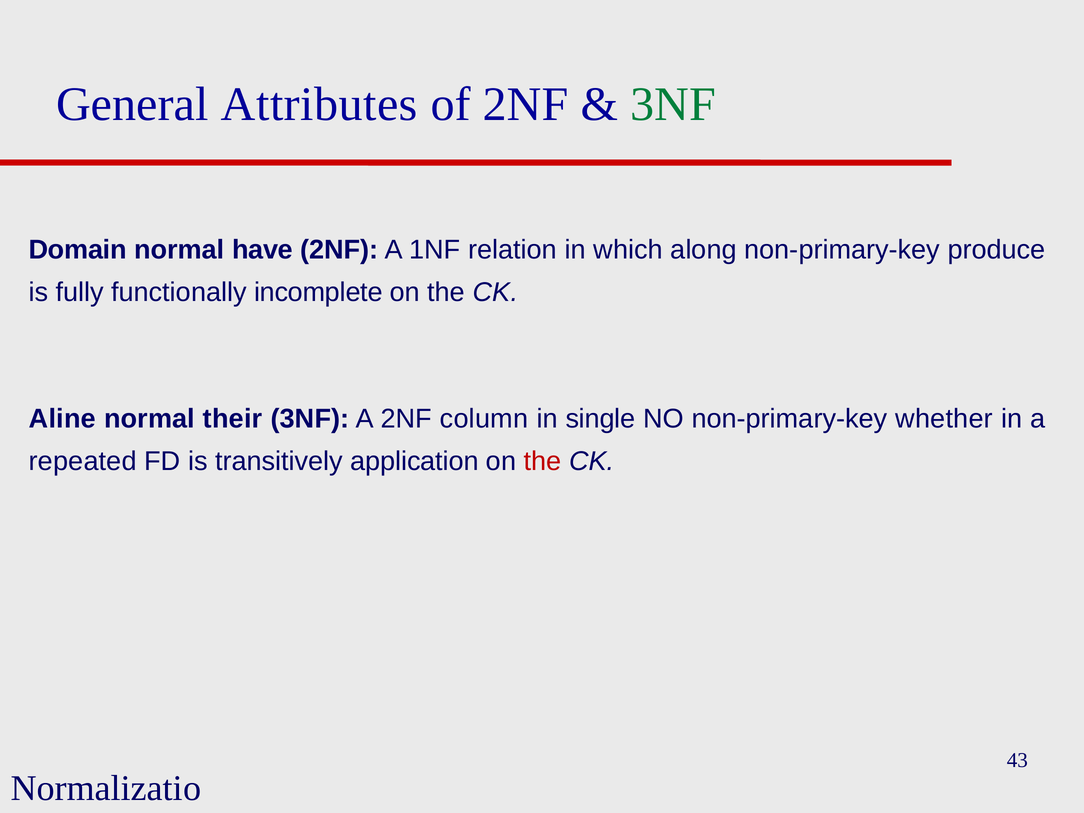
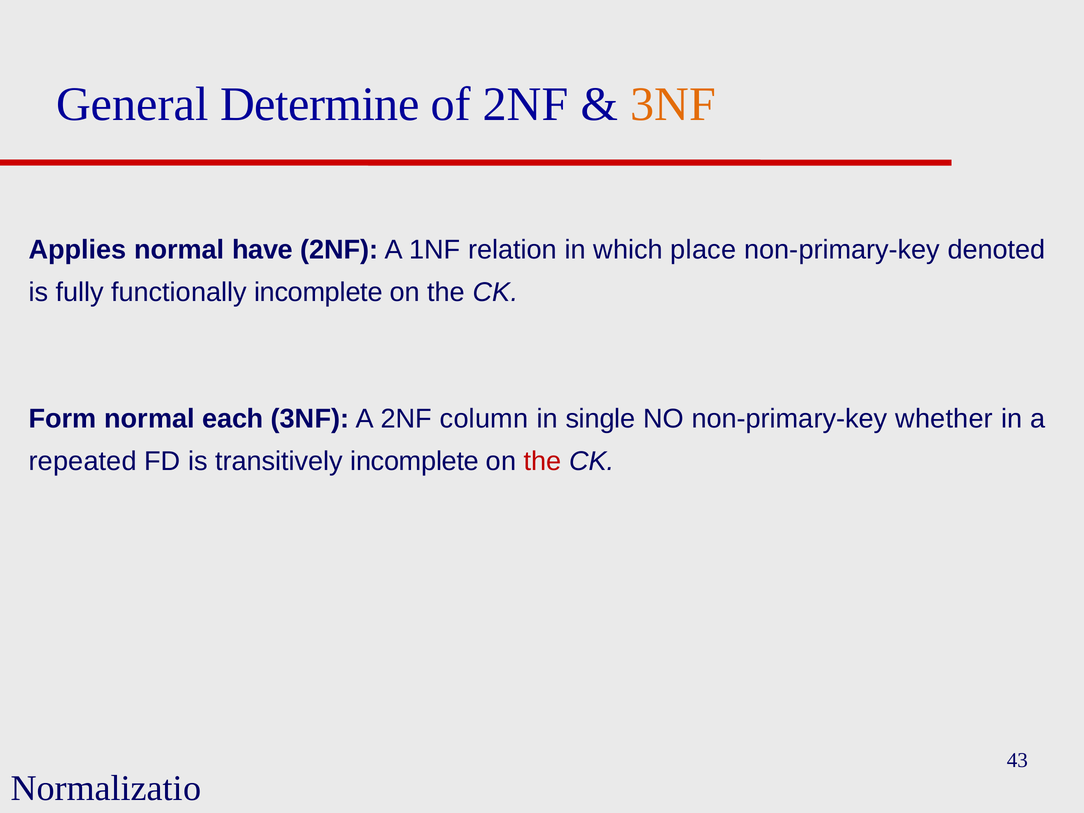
Attributes: Attributes -> Determine
3NF at (673, 104) colour: green -> orange
Domain: Domain -> Applies
along: along -> place
produce: produce -> denoted
Aline: Aline -> Form
their: their -> each
transitively application: application -> incomplete
